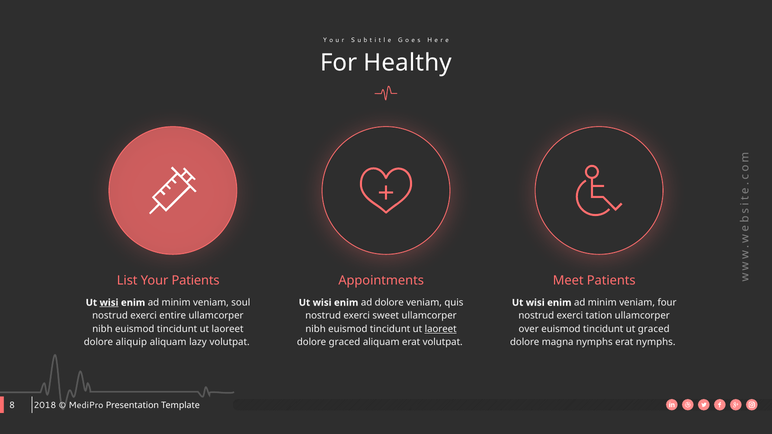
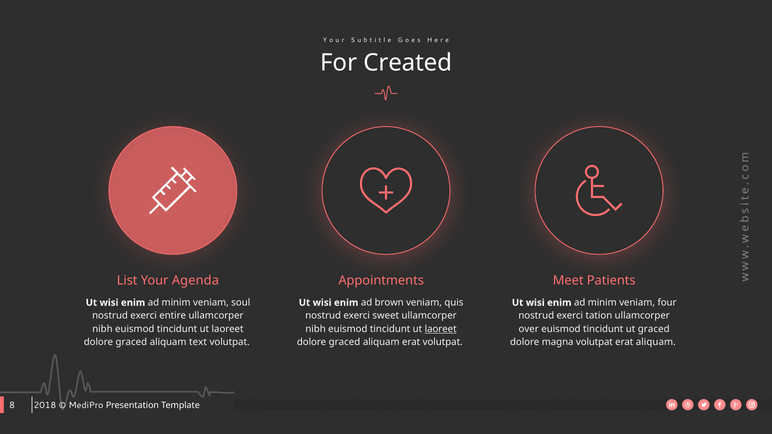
Healthy: Healthy -> Created
Your Patients: Patients -> Agenda
wisi at (109, 303) underline: present -> none
ad dolore: dolore -> brown
aliquip at (131, 342): aliquip -> graced
lazy: lazy -> text
magna nymphs: nymphs -> volutpat
erat nymphs: nymphs -> aliquam
